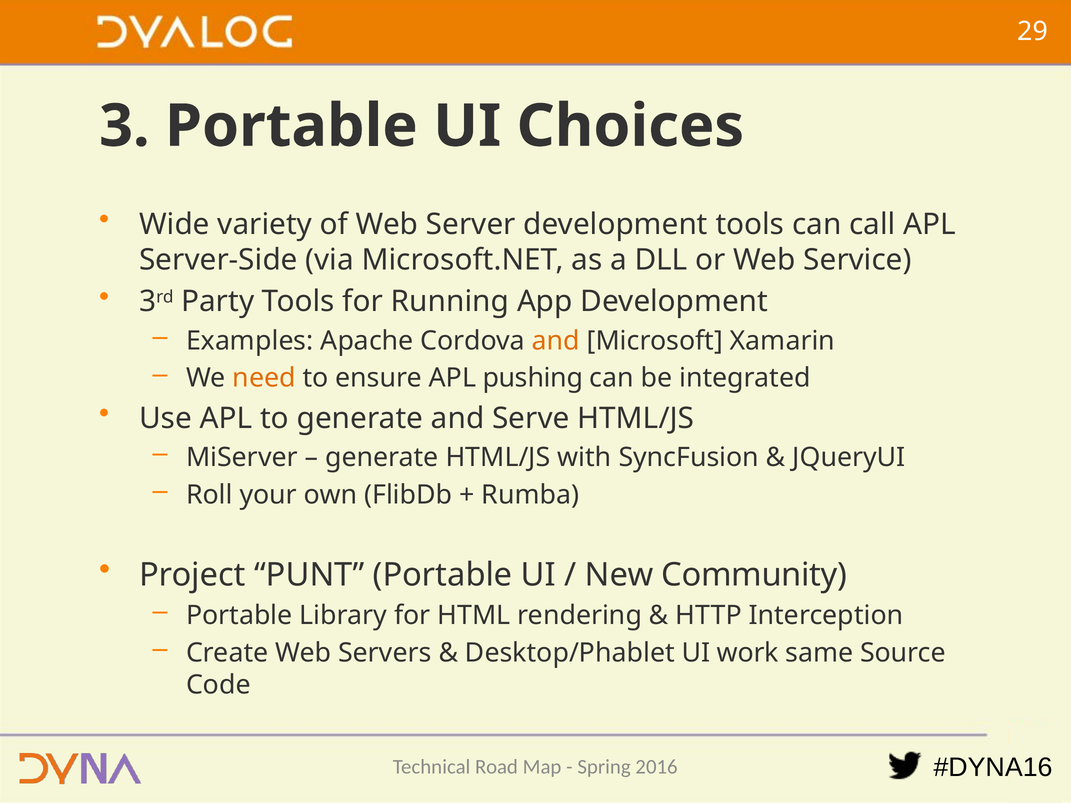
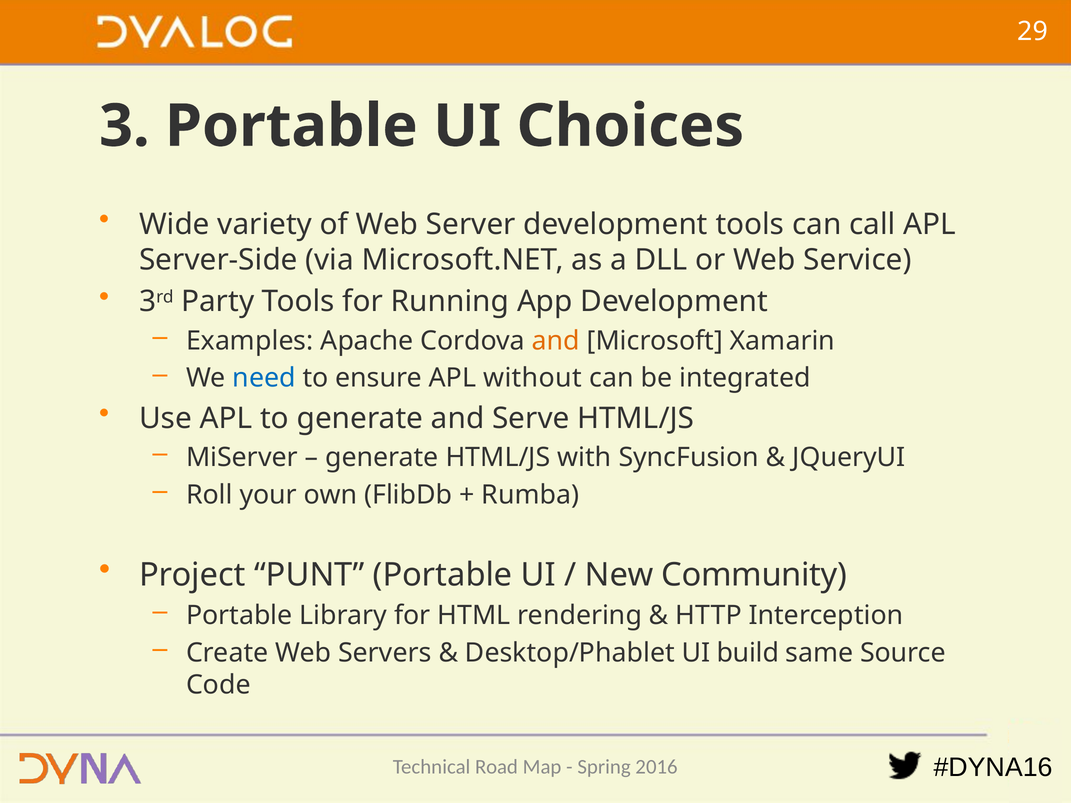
need colour: orange -> blue
pushing: pushing -> without
work: work -> build
